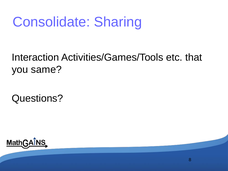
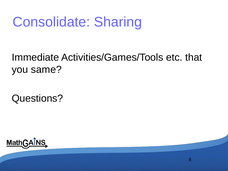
Interaction: Interaction -> Immediate
